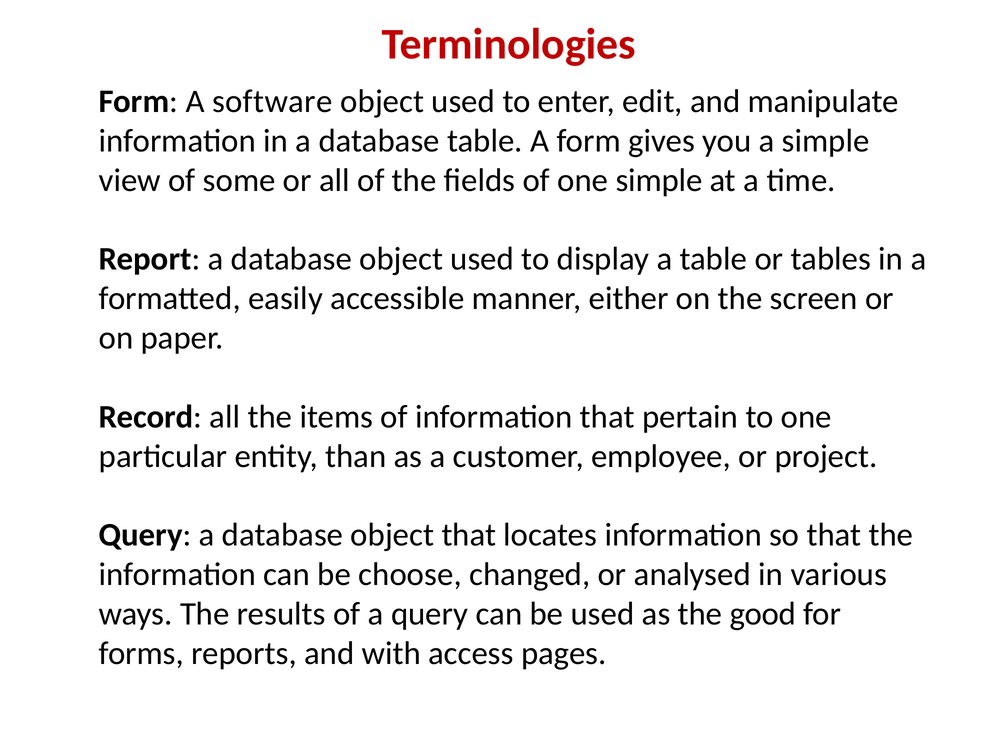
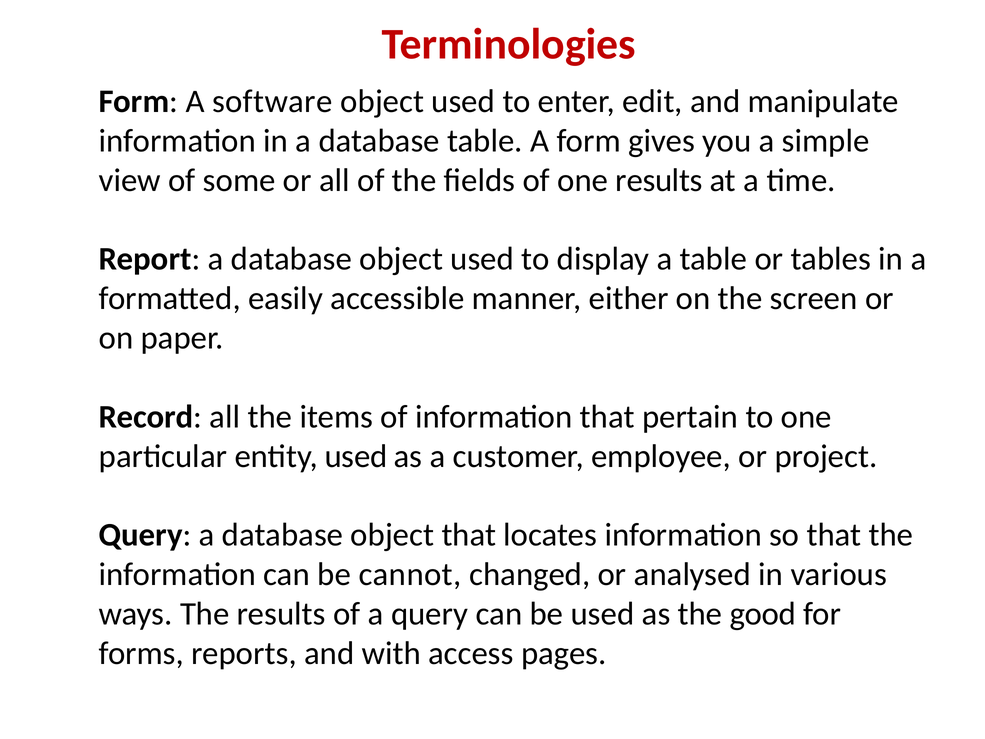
one simple: simple -> results
entity than: than -> used
choose: choose -> cannot
